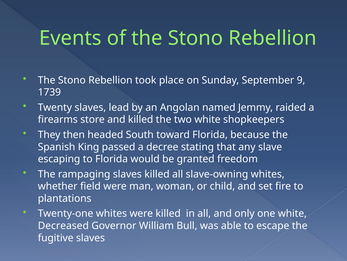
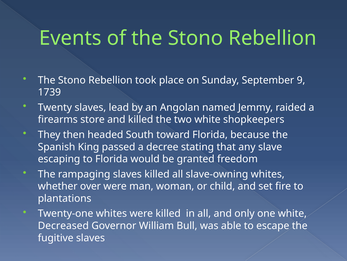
field: field -> over
